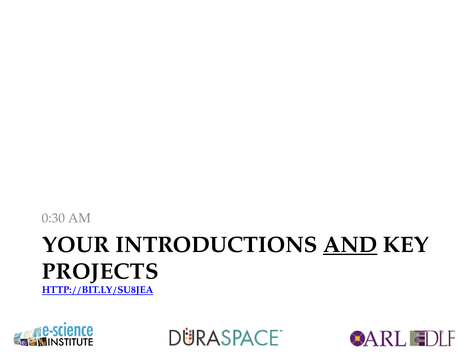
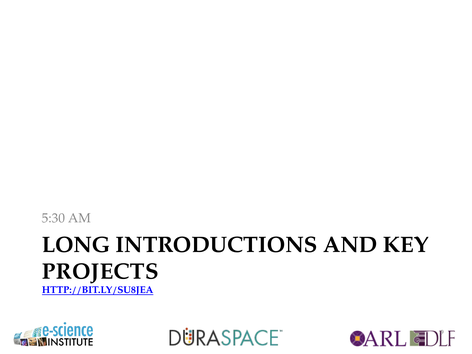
0:30: 0:30 -> 5:30
YOUR: YOUR -> LONG
AND underline: present -> none
